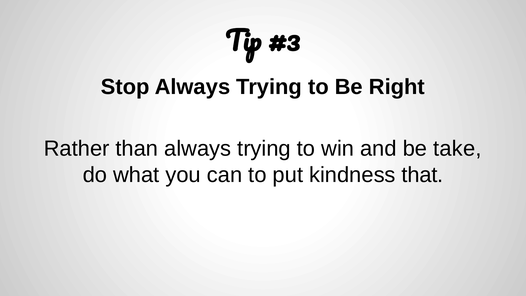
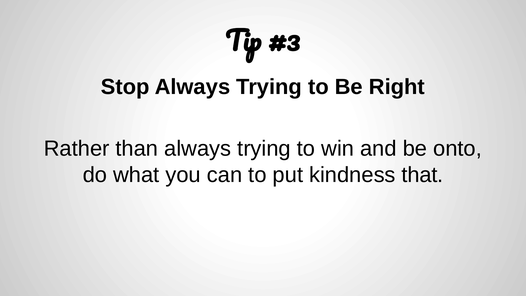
take: take -> onto
